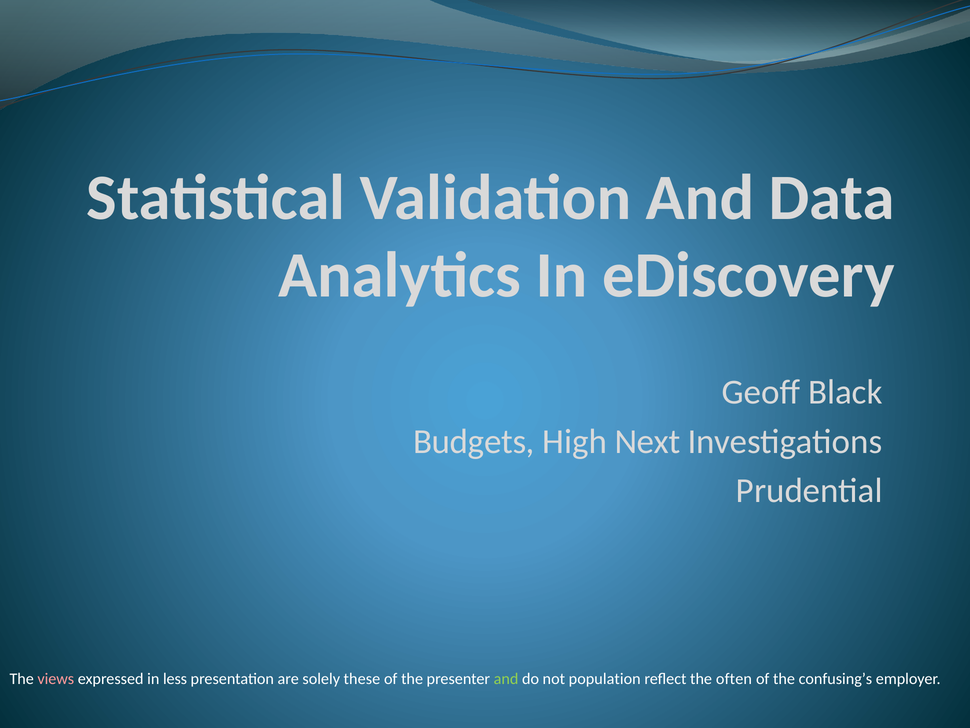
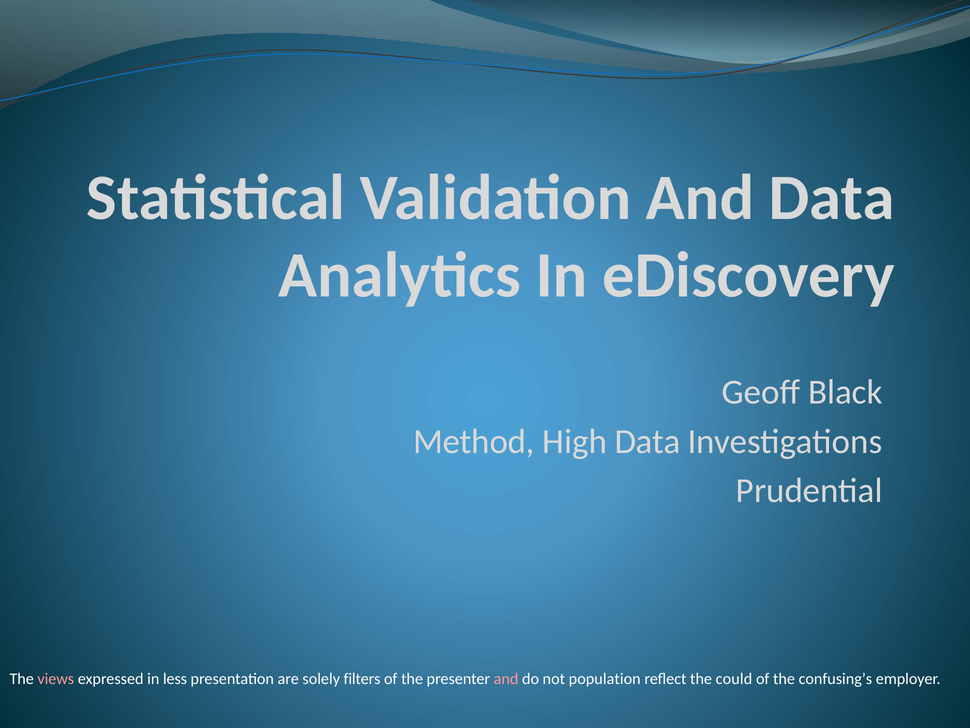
Budgets: Budgets -> Method
High Next: Next -> Data
these: these -> filters
and at (506, 678) colour: light green -> pink
often: often -> could
